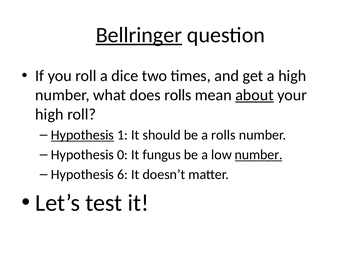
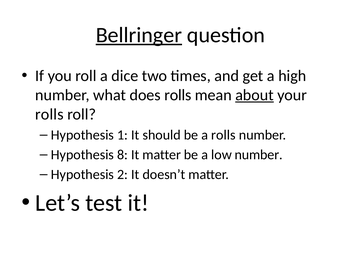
high at (49, 114): high -> rolls
Hypothesis at (82, 135) underline: present -> none
0: 0 -> 8
It fungus: fungus -> matter
number at (259, 155) underline: present -> none
6: 6 -> 2
